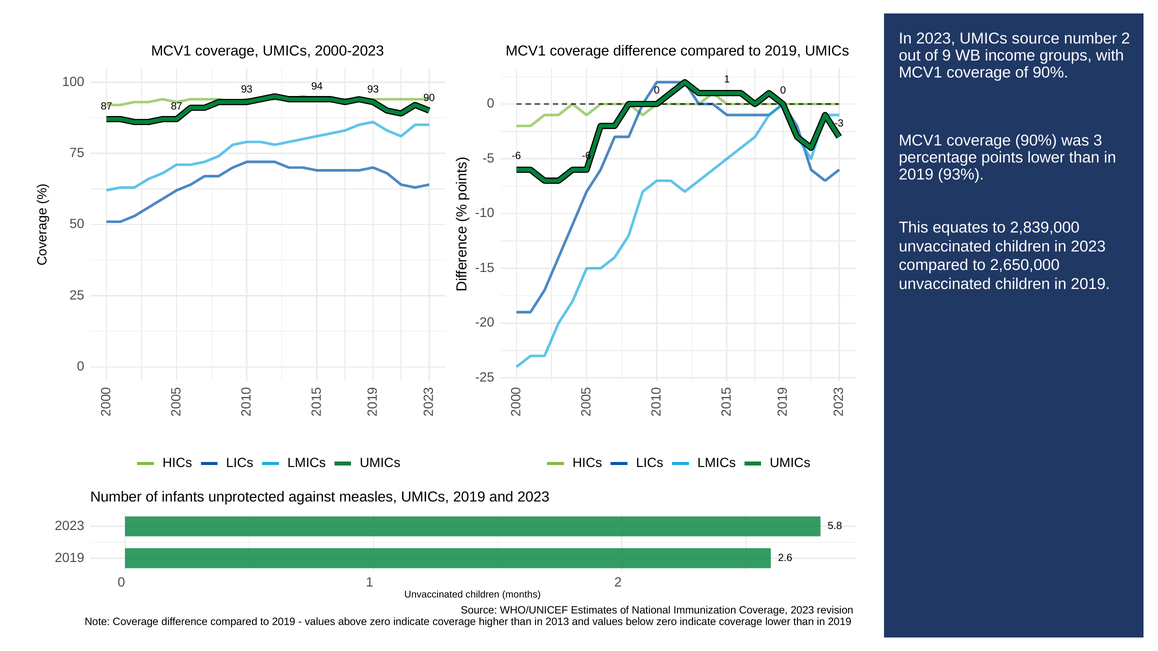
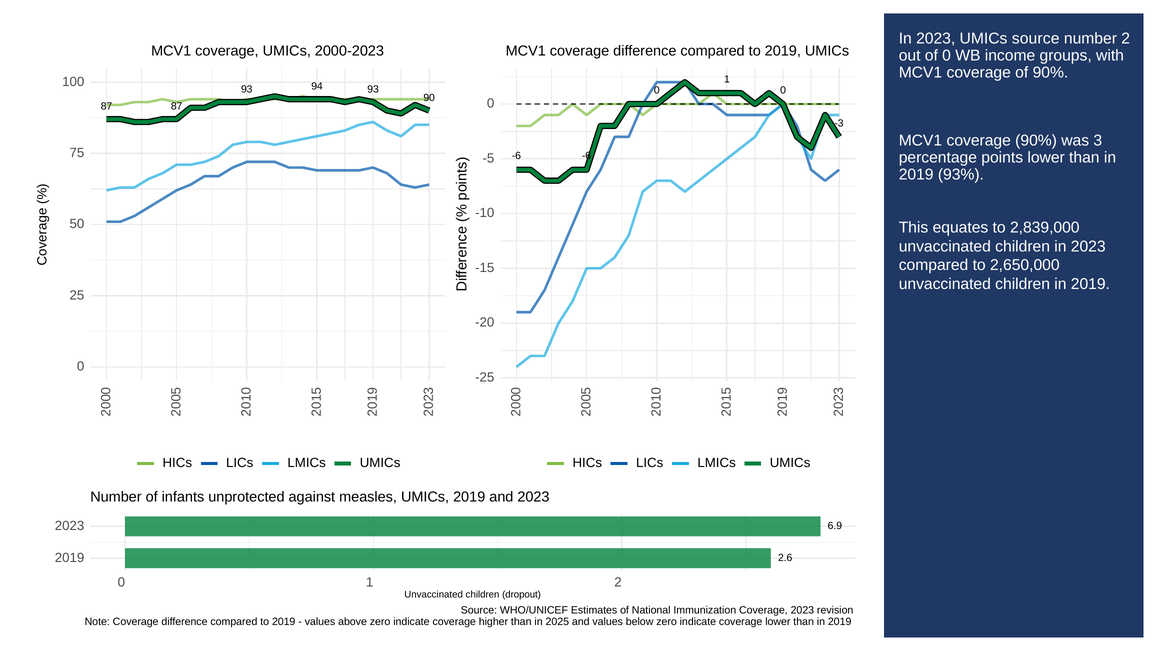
of 9: 9 -> 0
5.8: 5.8 -> 6.9
months: months -> dropout
2013: 2013 -> 2025
